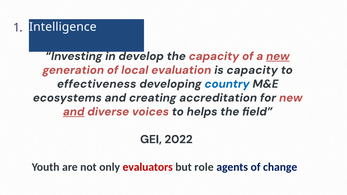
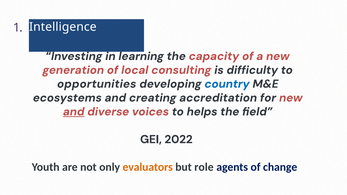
develop: develop -> learning
new at (278, 56) underline: present -> none
evaluation: evaluation -> consulting
is capacity: capacity -> difficulty
effectiveness: effectiveness -> opportunities
evaluators colour: red -> orange
